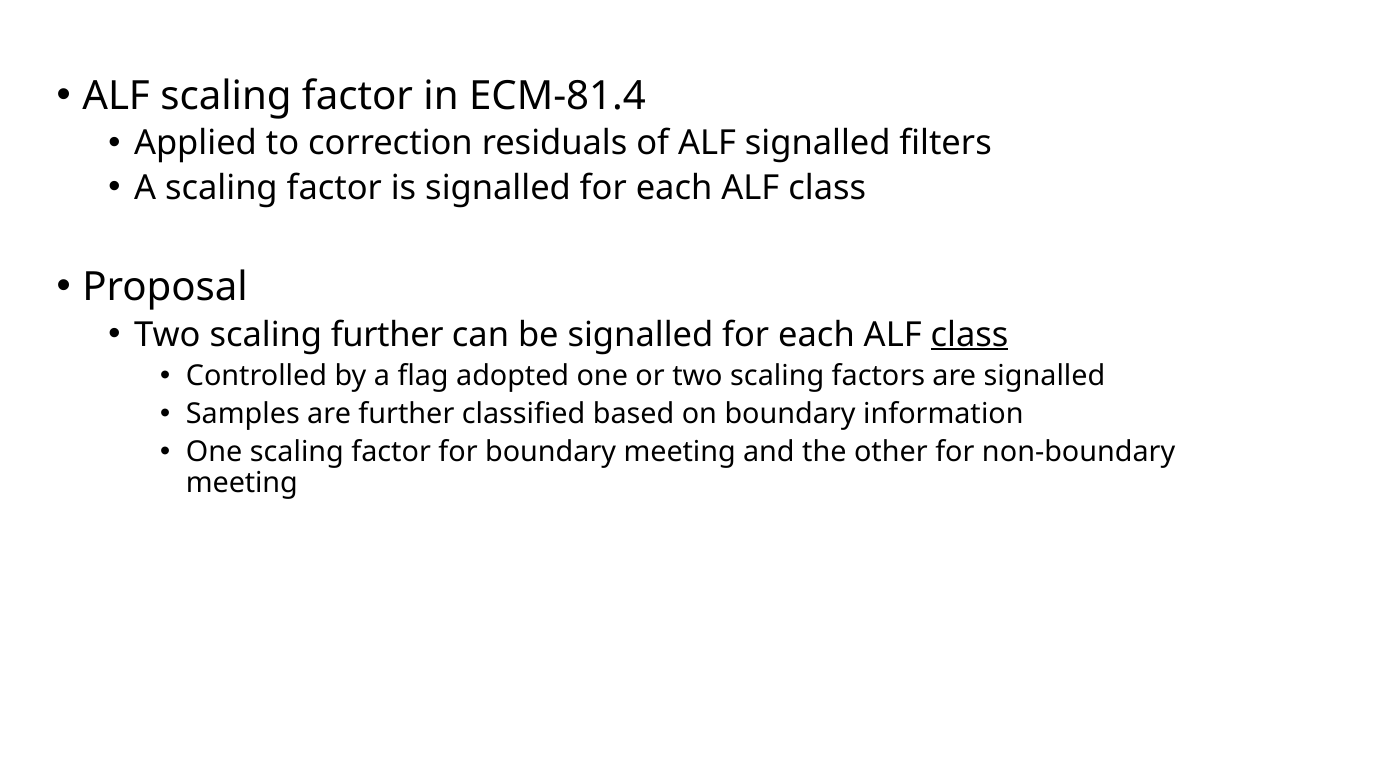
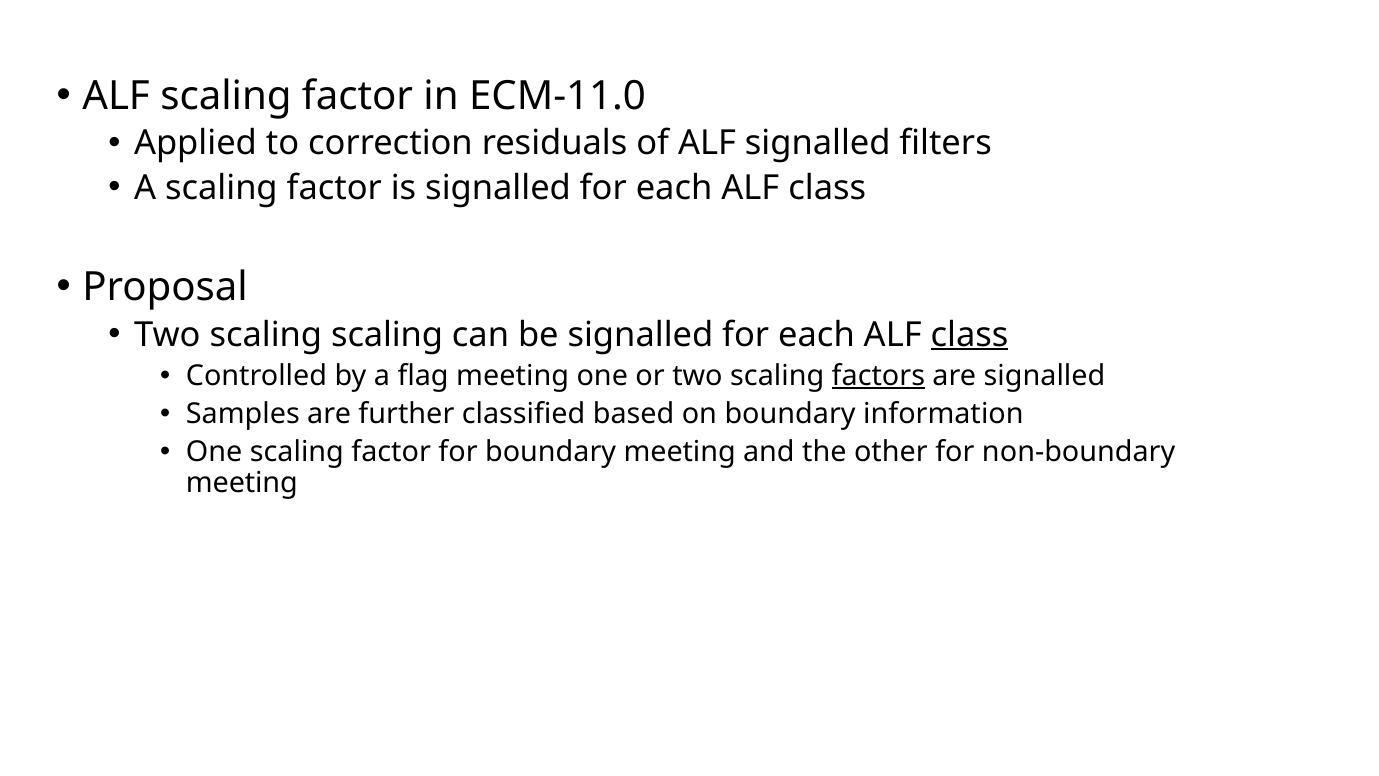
ECM-81.4: ECM-81.4 -> ECM-11.0
scaling further: further -> scaling
flag adopted: adopted -> meeting
factors underline: none -> present
